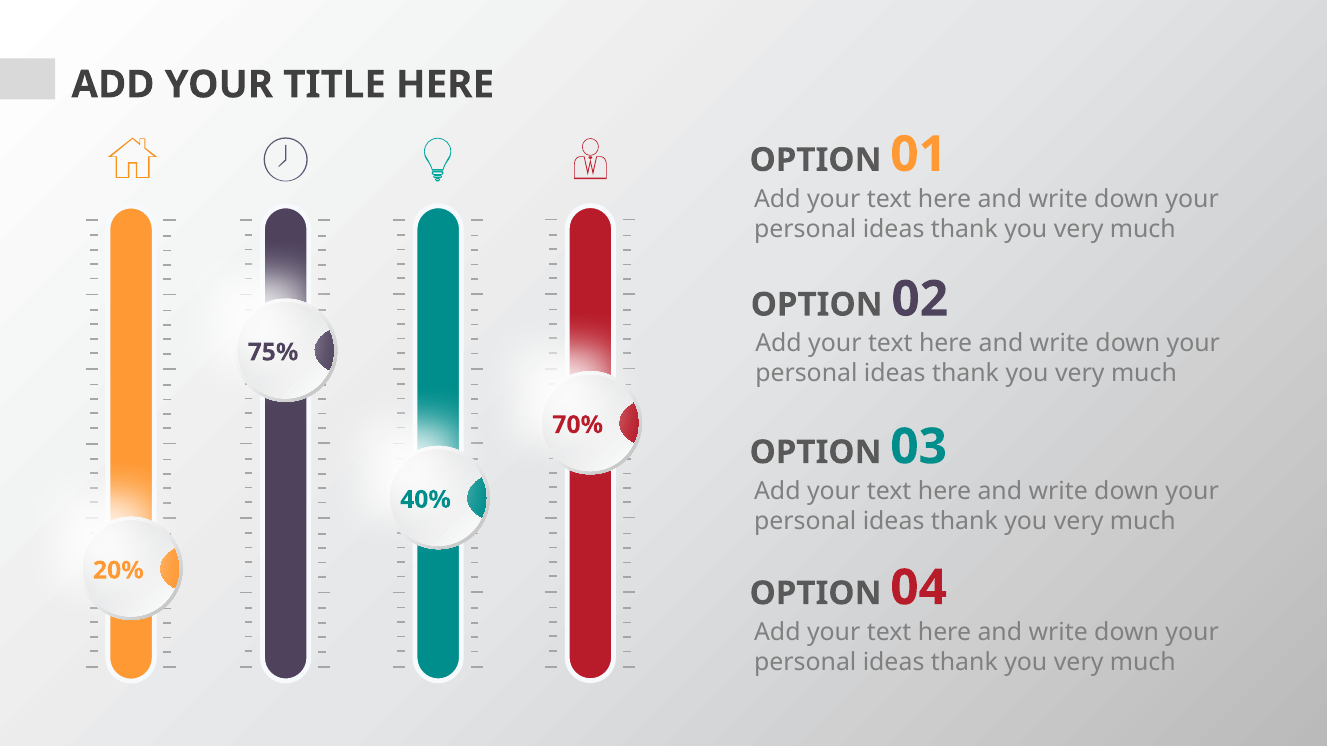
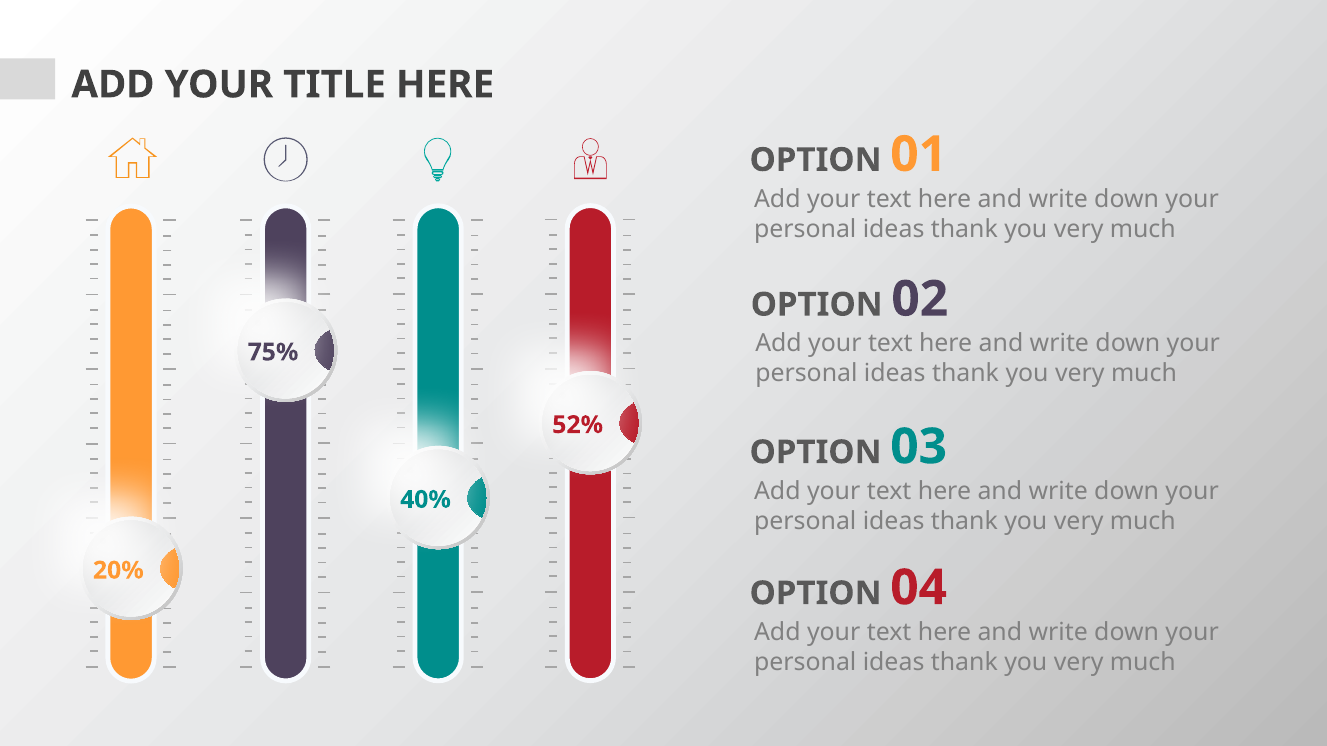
70%: 70% -> 52%
